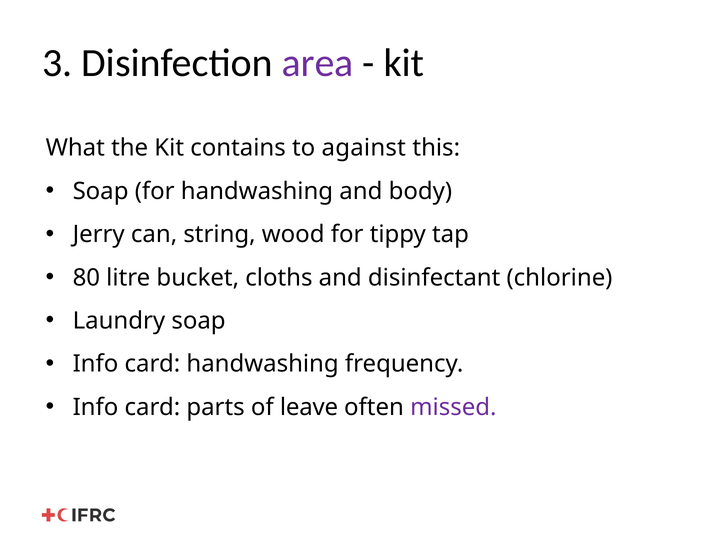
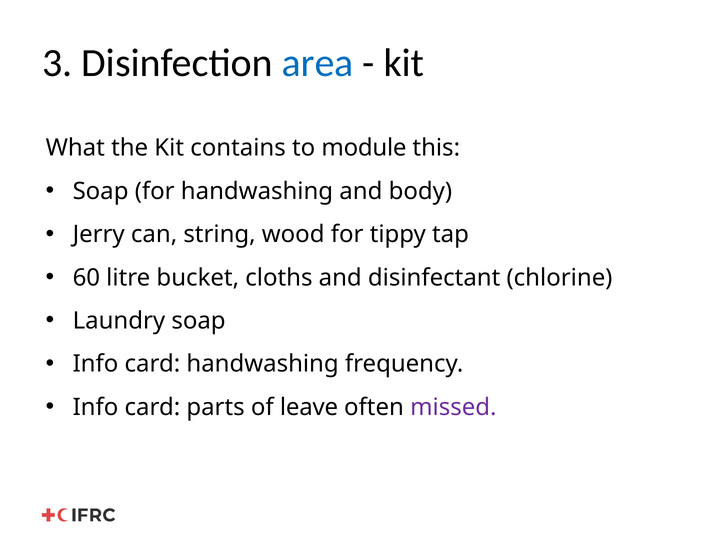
area colour: purple -> blue
against: against -> module
80: 80 -> 60
